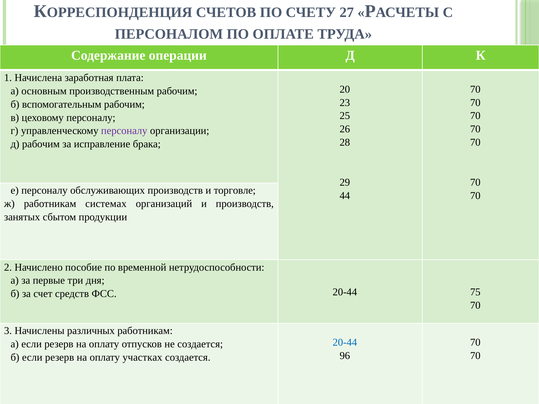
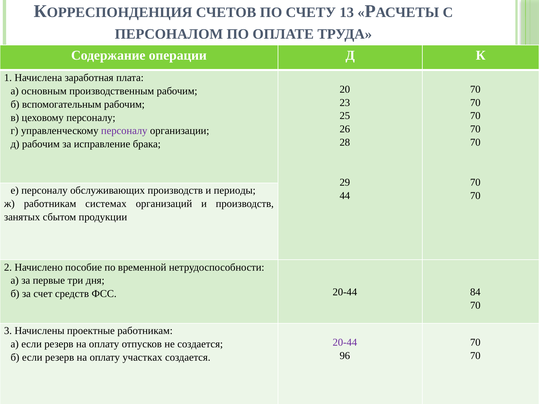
27: 27 -> 13
торговле: торговле -> периоды
75: 75 -> 84
различных: различных -> проектные
20-44 at (345, 343) colour: blue -> purple
